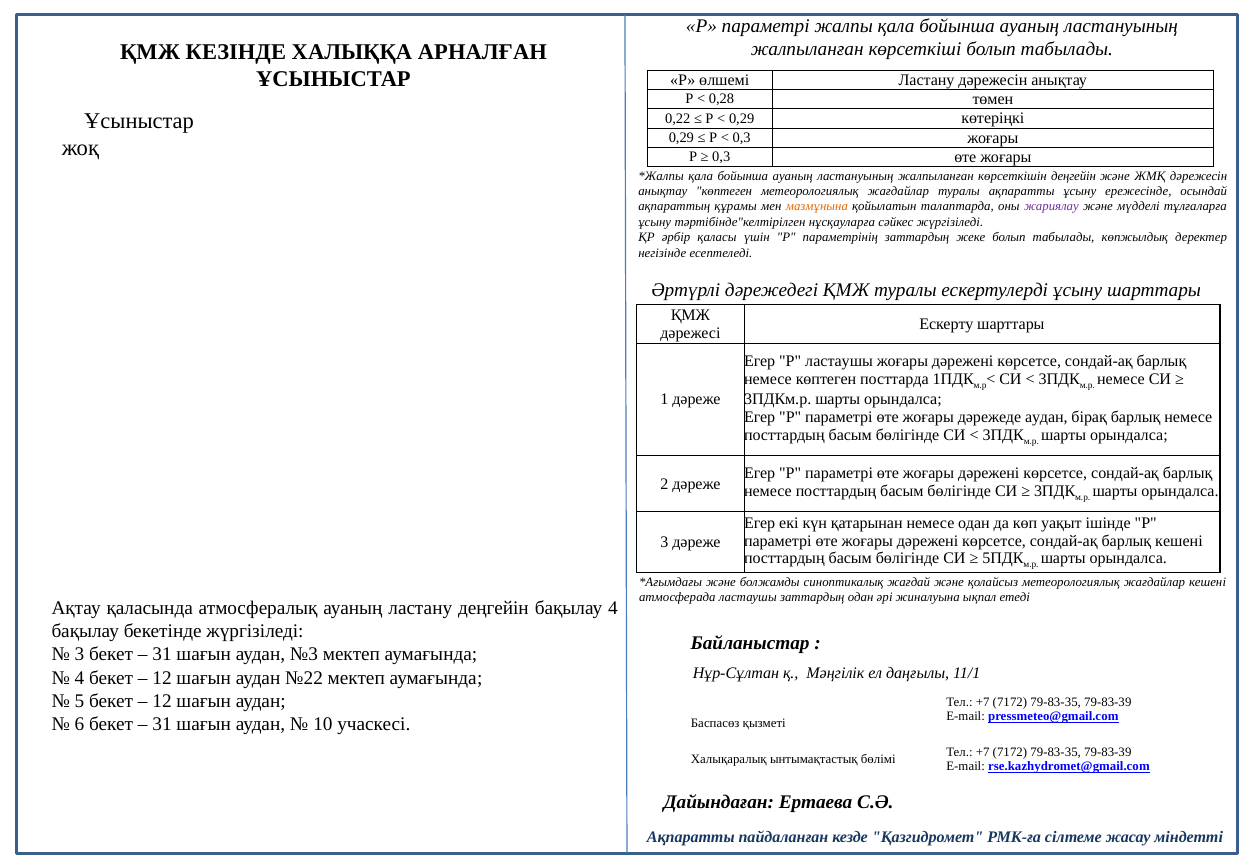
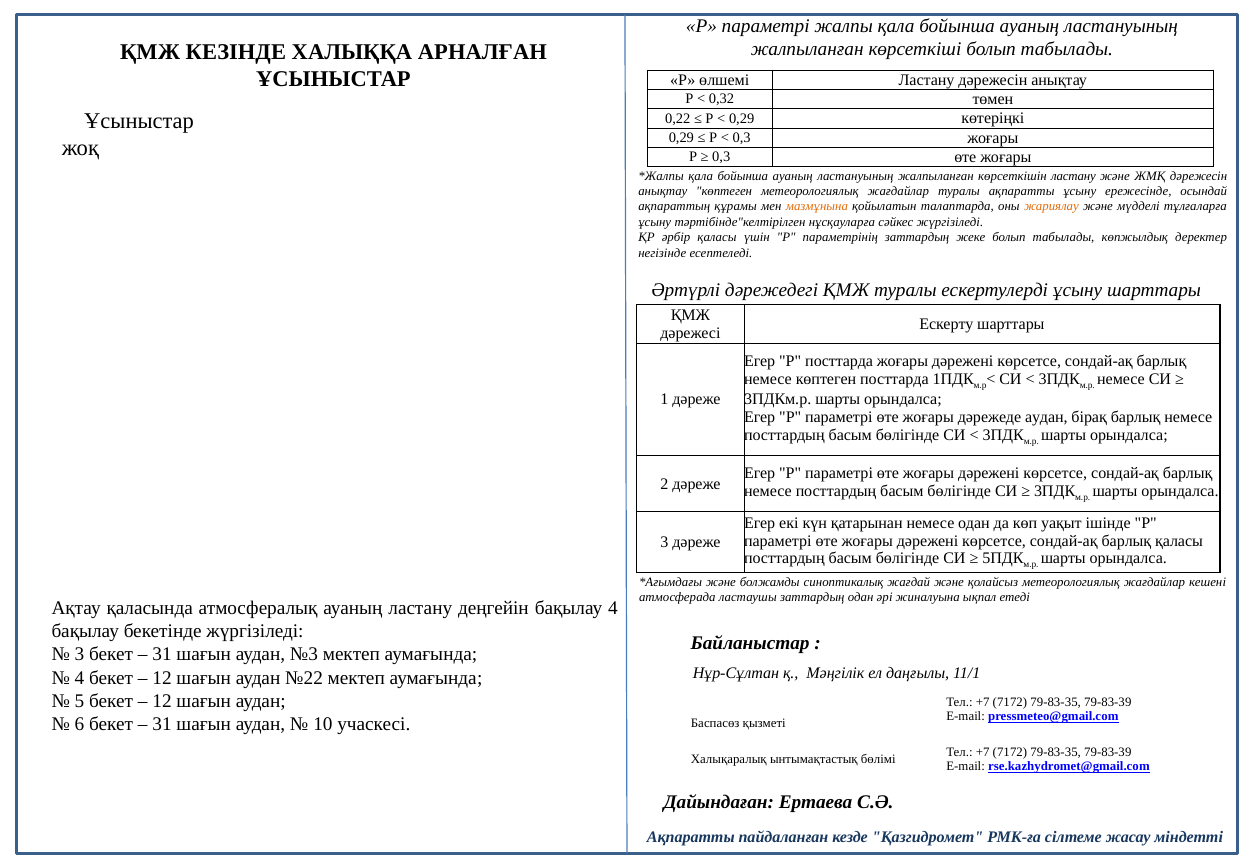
0,28: 0,28 -> 0,32
көрсеткішін деңгейін: деңгейін -> ластану
жариялау colour: purple -> orange
Р ластаушы: ластаушы -> посттарда
барлық кешені: кешені -> қаласы
